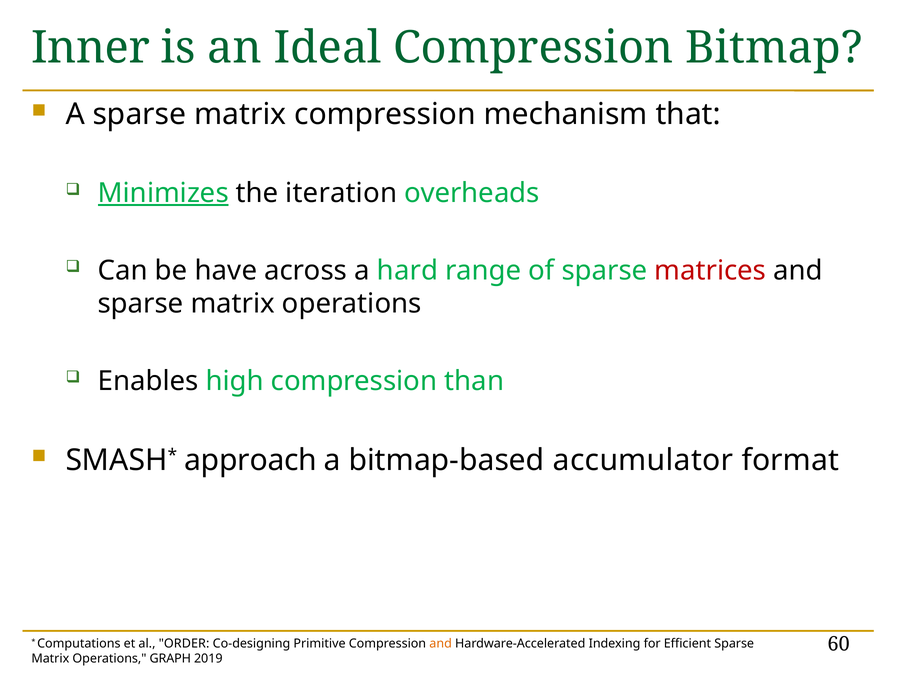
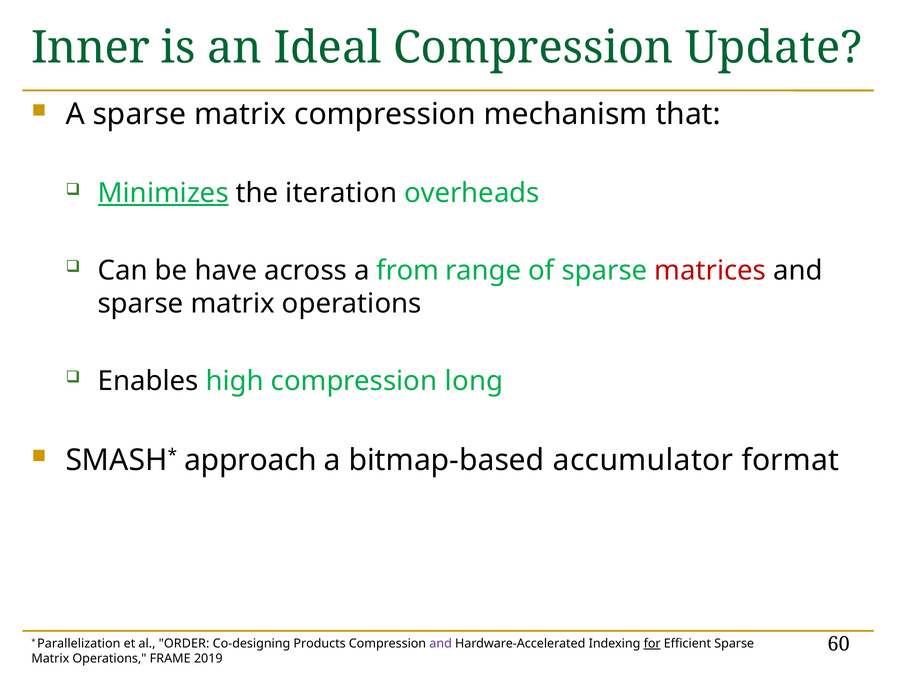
Bitmap: Bitmap -> Update
hard: hard -> from
than: than -> long
Computations: Computations -> Parallelization
Primitive: Primitive -> Products
and at (441, 644) colour: orange -> purple
for underline: none -> present
GRAPH: GRAPH -> FRAME
